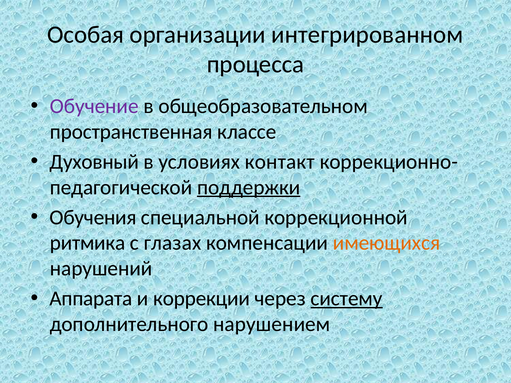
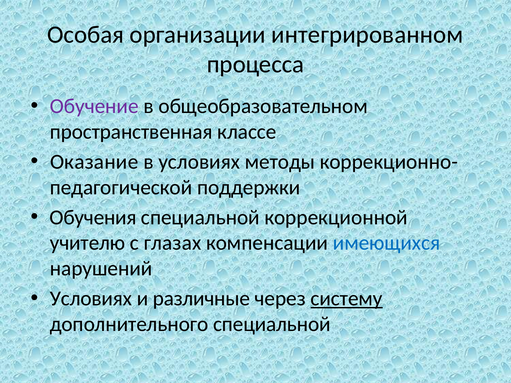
Духовный: Духовный -> Оказание
контакт: контакт -> методы
поддержки underline: present -> none
ритмика: ритмика -> учителю
имеющихся colour: orange -> blue
Аппарата at (91, 299): Аппарата -> Условиях
коррекции: коррекции -> различные
дополнительного нарушением: нарушением -> специальной
